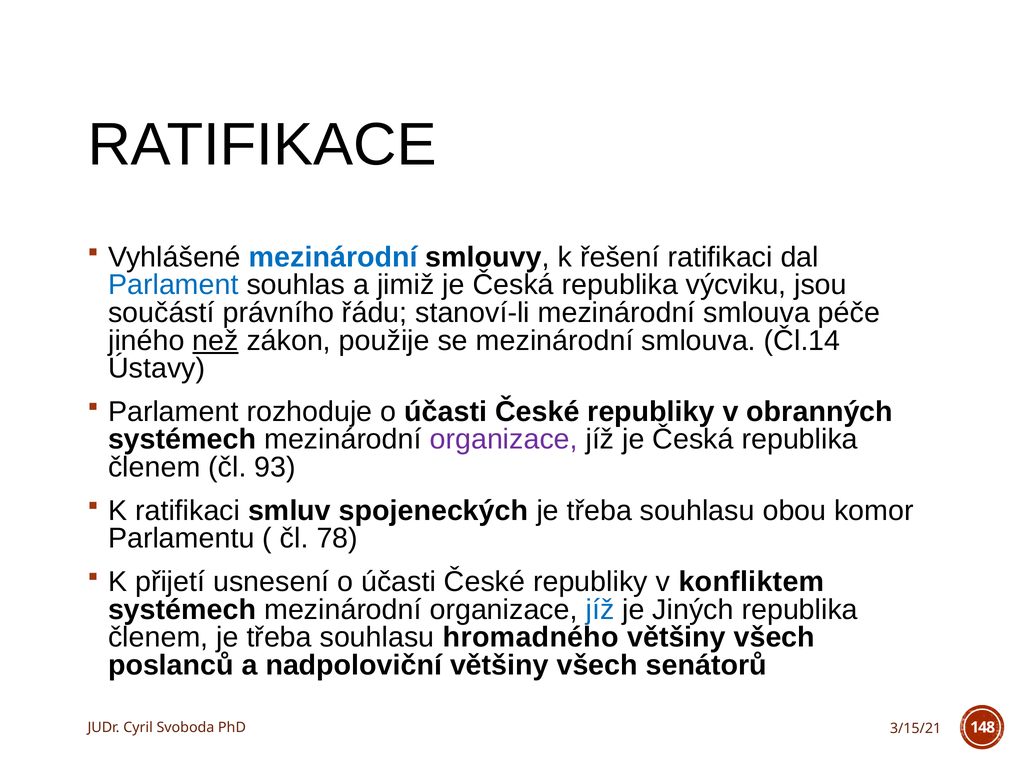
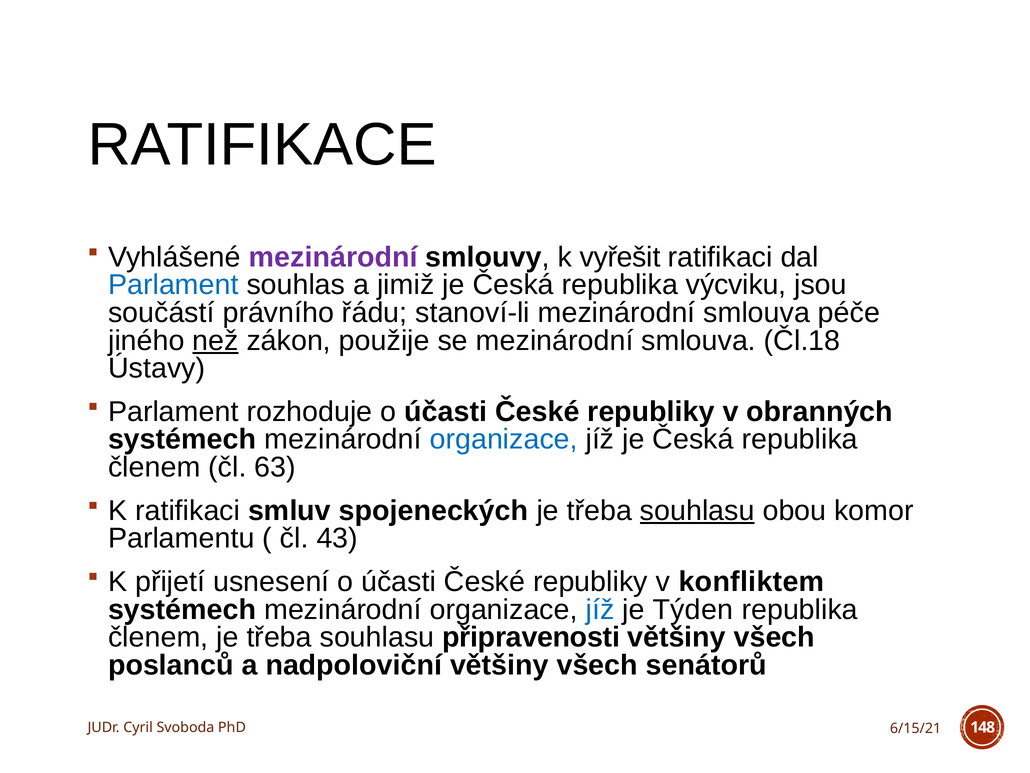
mezinárodní at (333, 257) colour: blue -> purple
řešení: řešení -> vyřešit
Čl.14: Čl.14 -> Čl.18
organizace at (504, 439) colour: purple -> blue
93: 93 -> 63
souhlasu at (697, 510) underline: none -> present
78: 78 -> 43
Jiných: Jiných -> Týden
hromadného: hromadného -> připravenosti
3/15/21: 3/15/21 -> 6/15/21
